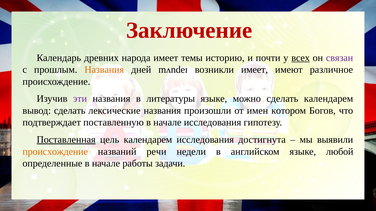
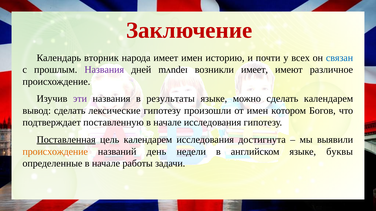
древних: древних -> вторник
имеет темы: темы -> имен
всех underline: present -> none
связан colour: purple -> blue
Названия at (104, 70) colour: orange -> purple
литературы: литературы -> результаты
лексические названия: названия -> гипотезу
речи: речи -> день
любой: любой -> буквы
